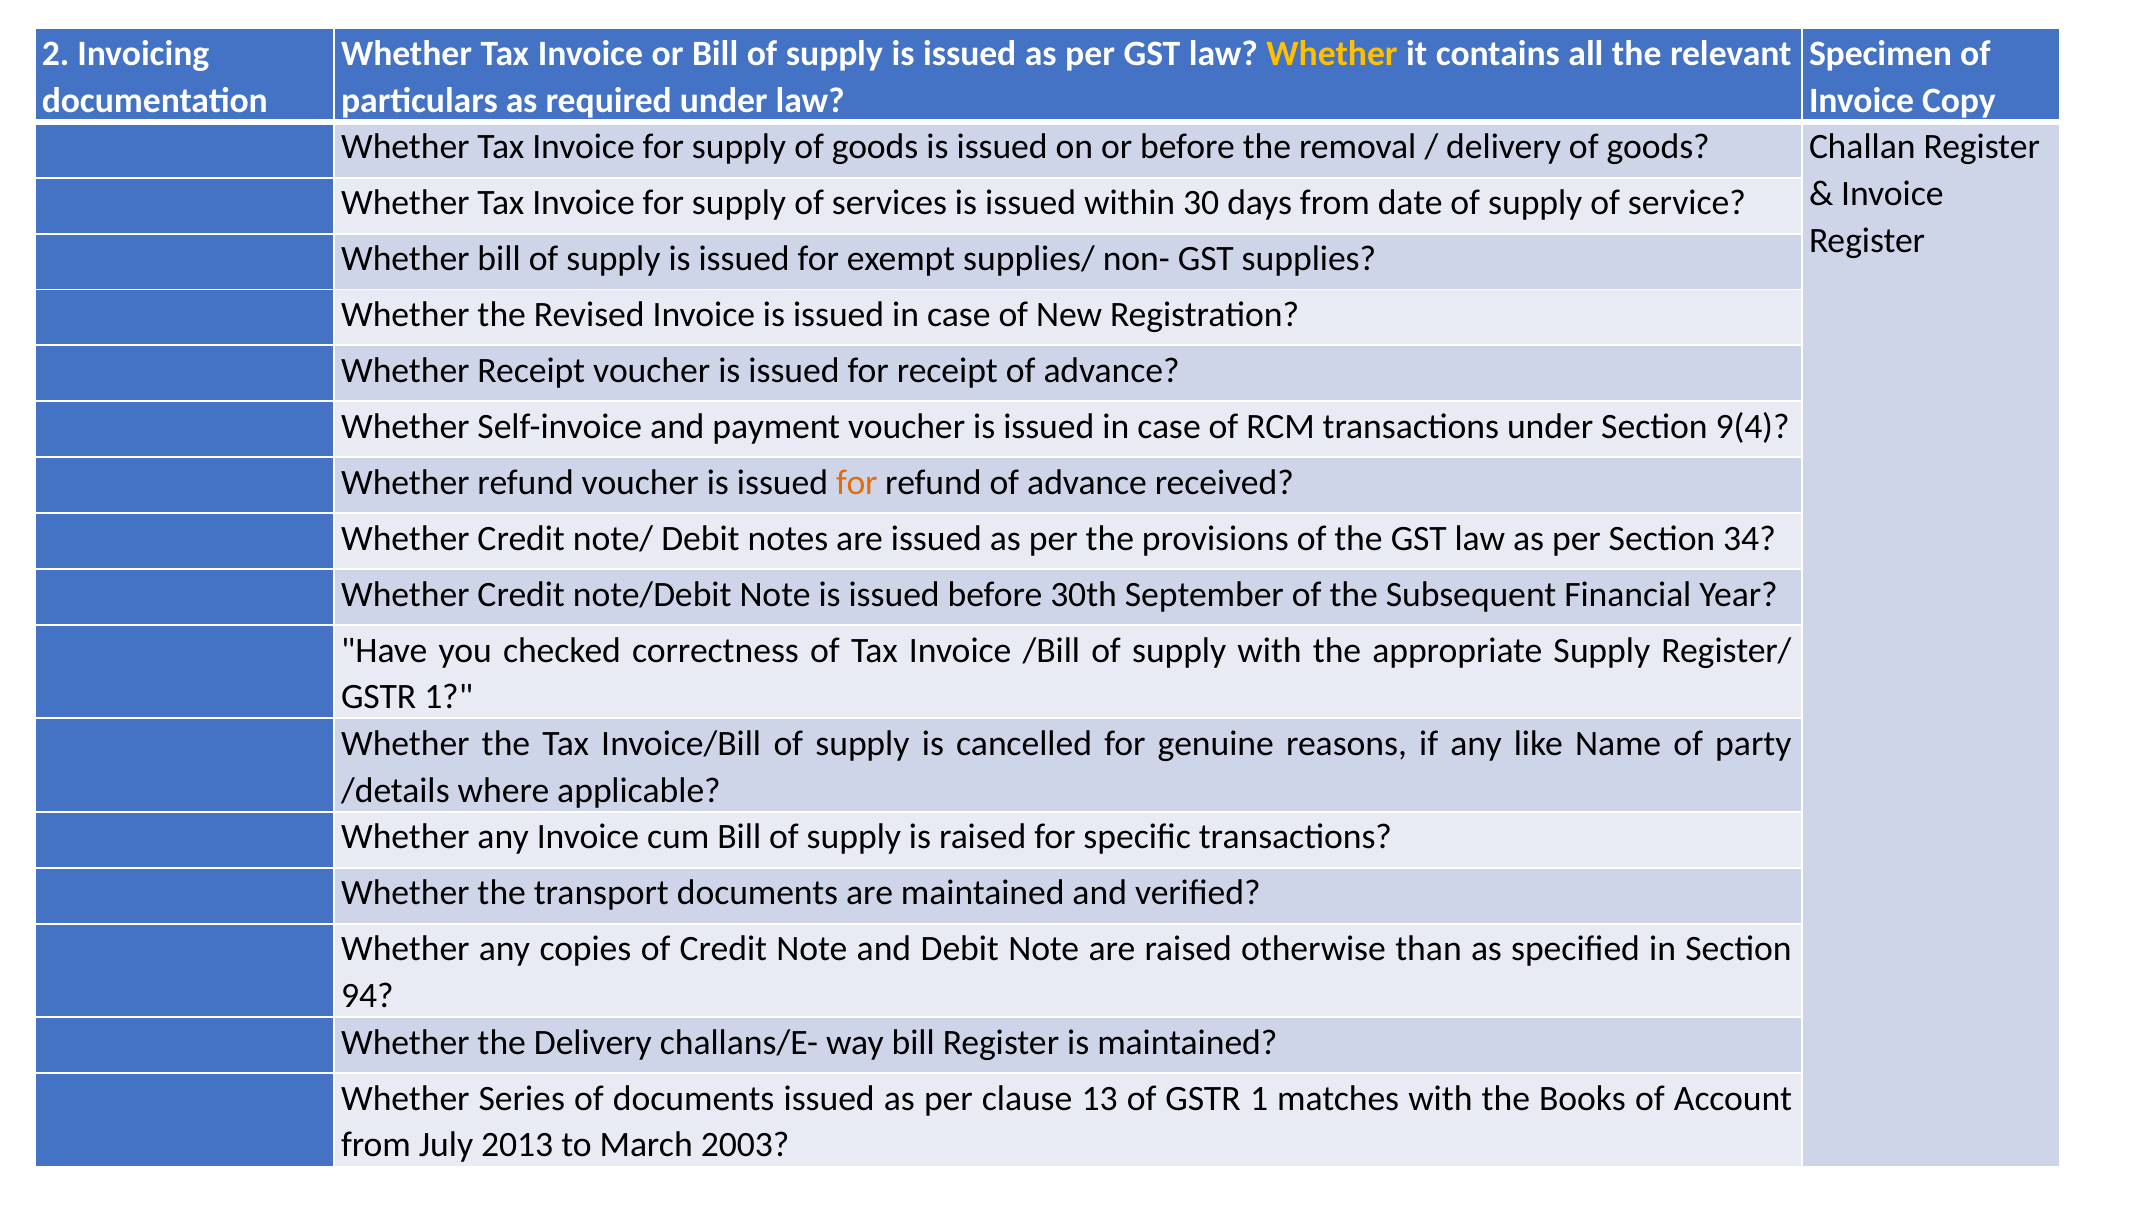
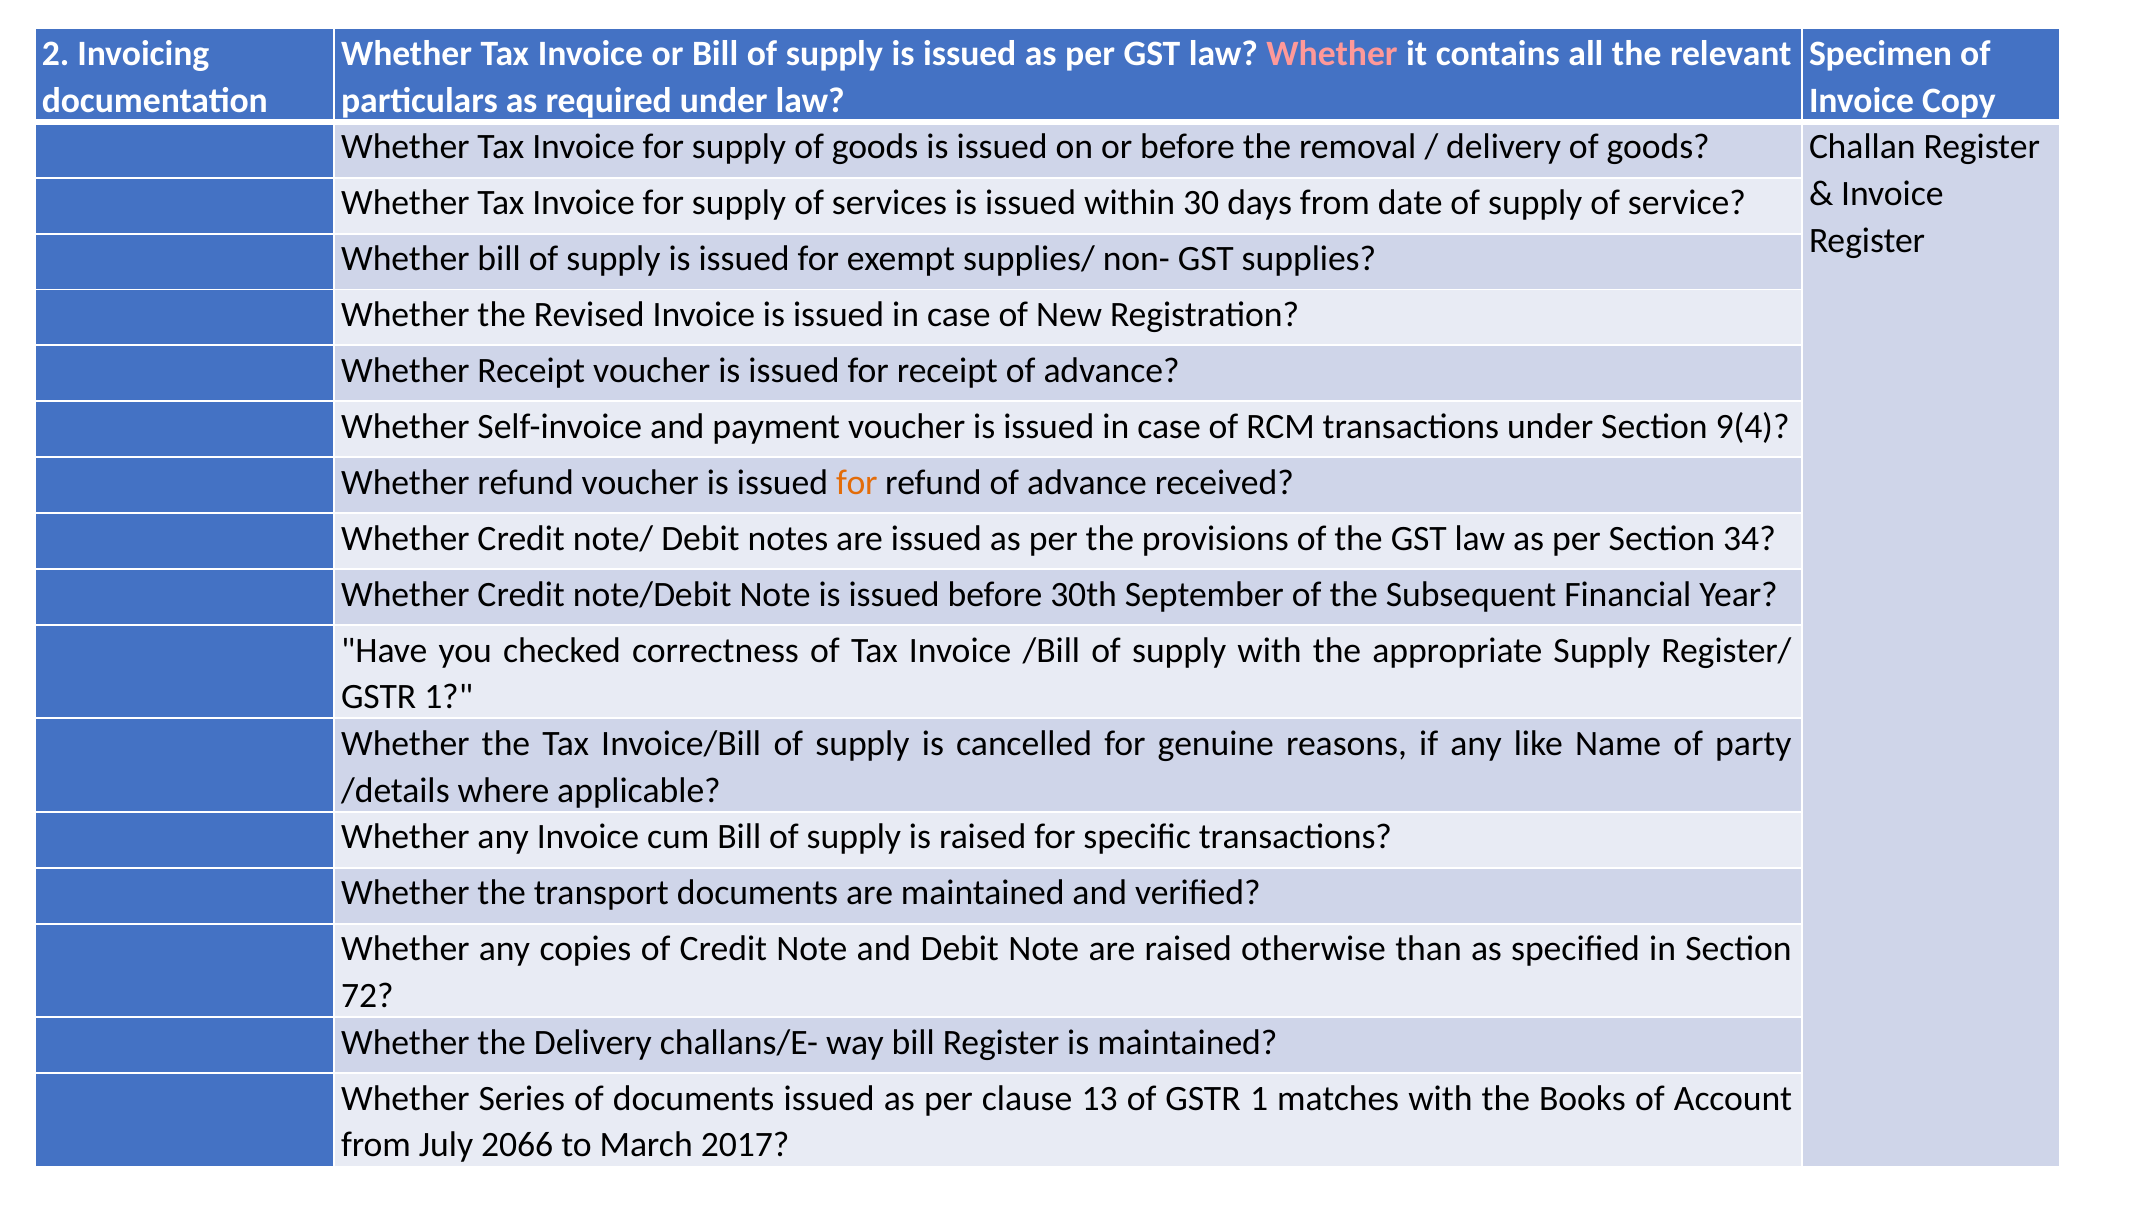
Whether at (1332, 54) colour: yellow -> pink
94: 94 -> 72
2013: 2013 -> 2066
2003: 2003 -> 2017
